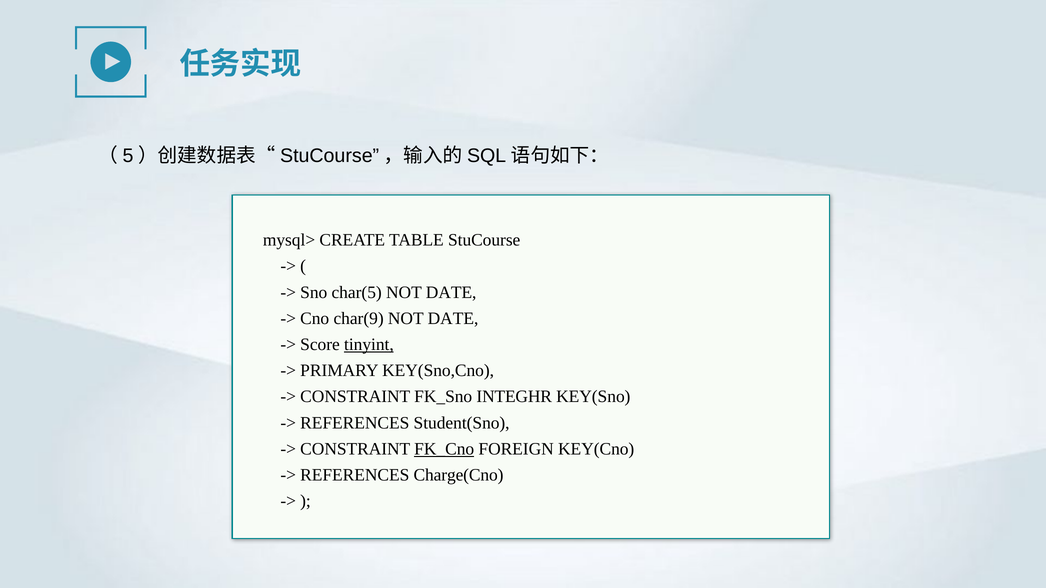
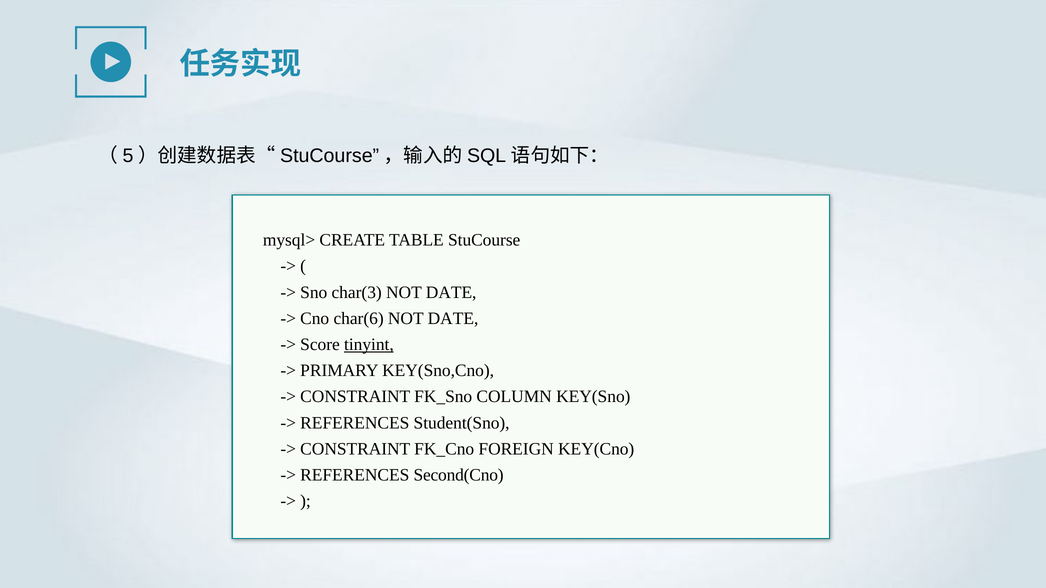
char(5: char(5 -> char(3
char(9: char(9 -> char(6
INTEGHR: INTEGHR -> COLUMN
FK_Cno underline: present -> none
Charge(Cno: Charge(Cno -> Second(Cno
